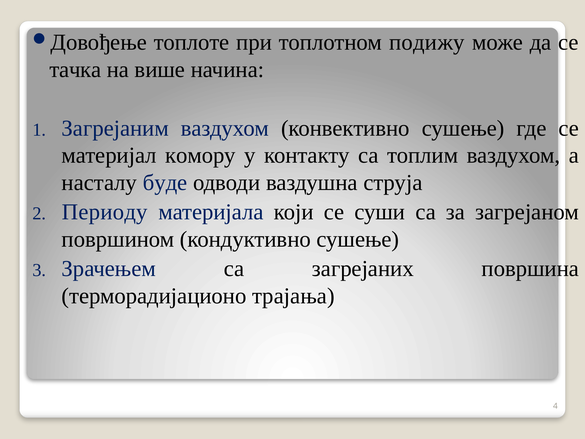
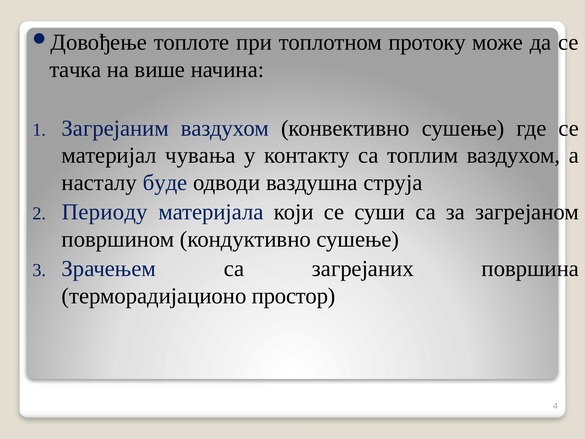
подижу: подижу -> протоку
комору: комору -> чувања
трајања: трајања -> простор
